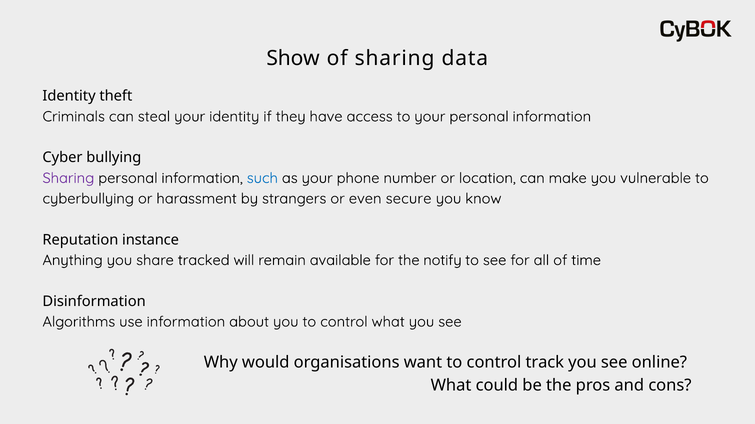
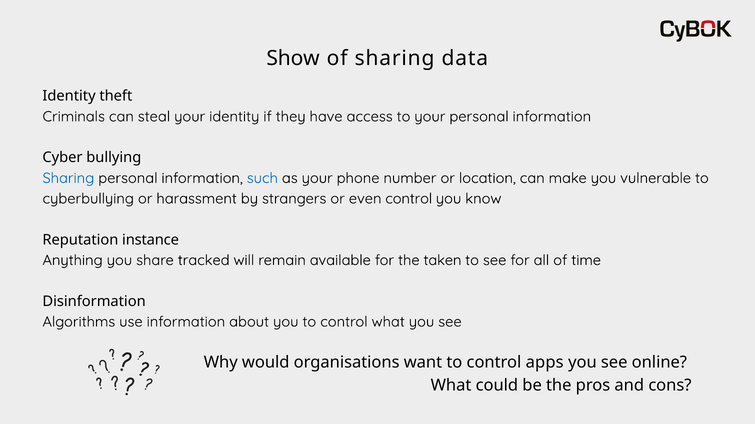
Sharing at (68, 178) colour: purple -> blue
even secure: secure -> control
notify: notify -> taken
track: track -> apps
